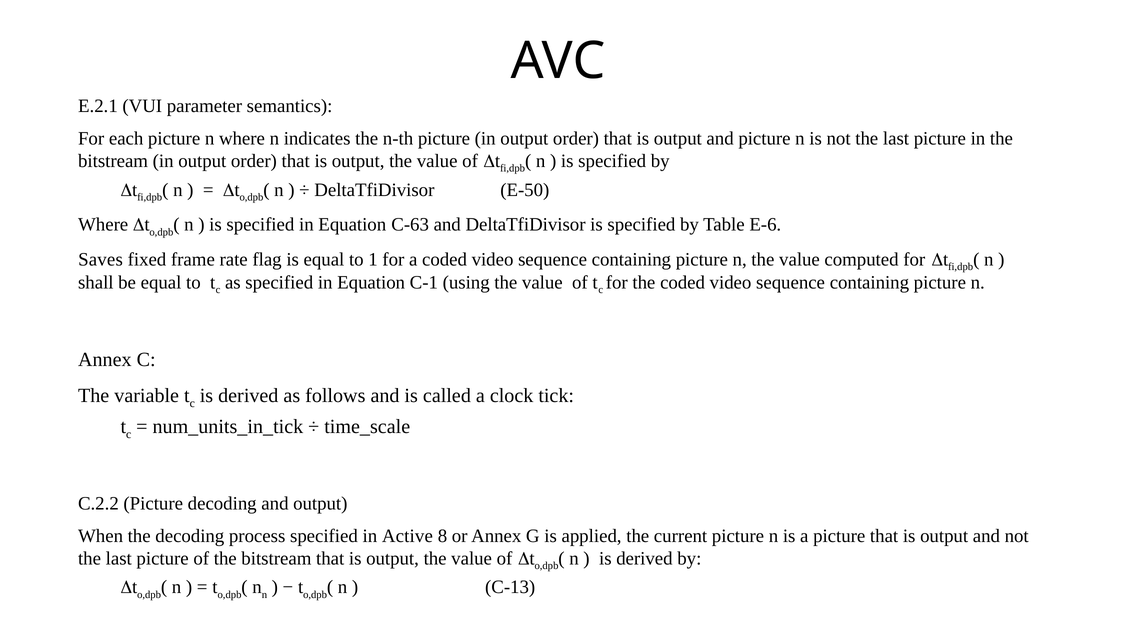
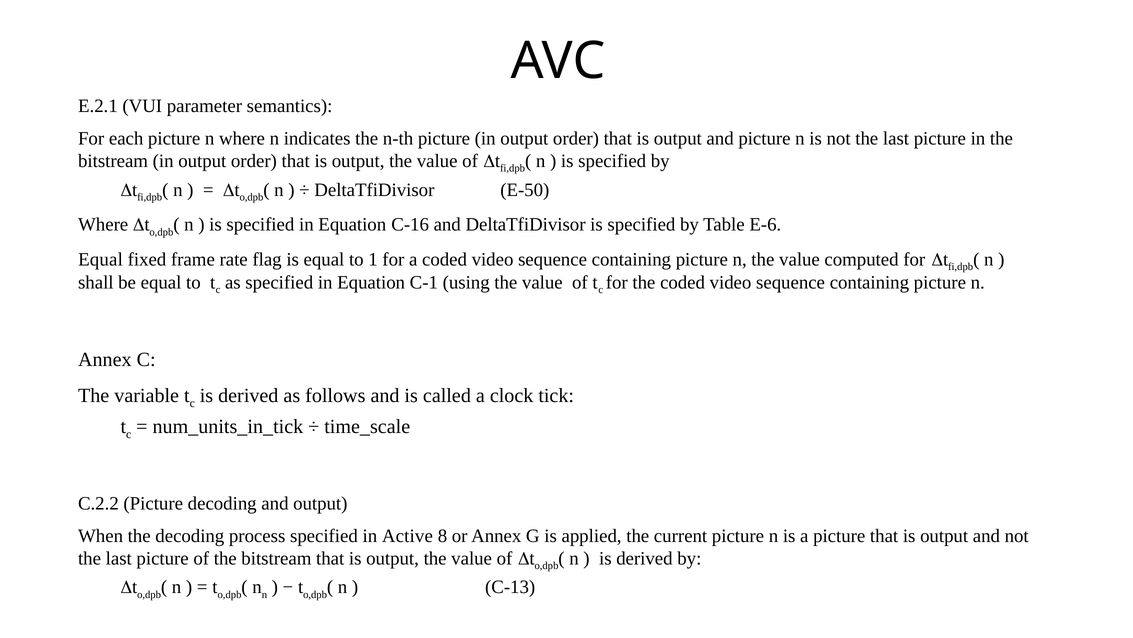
C-63: C-63 -> C-16
Saves at (100, 259): Saves -> Equal
